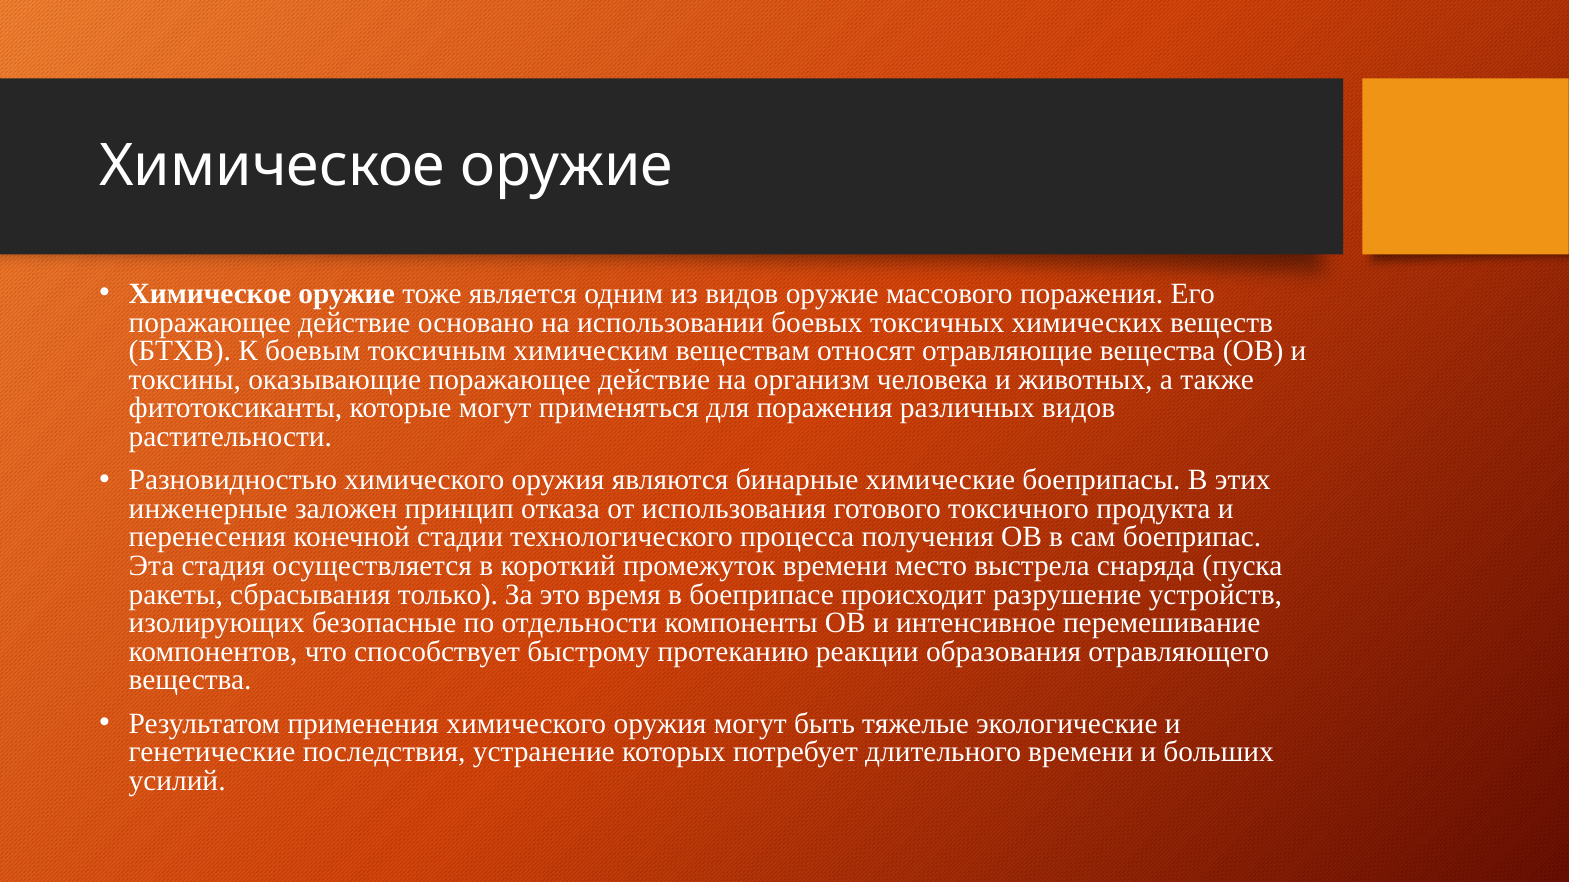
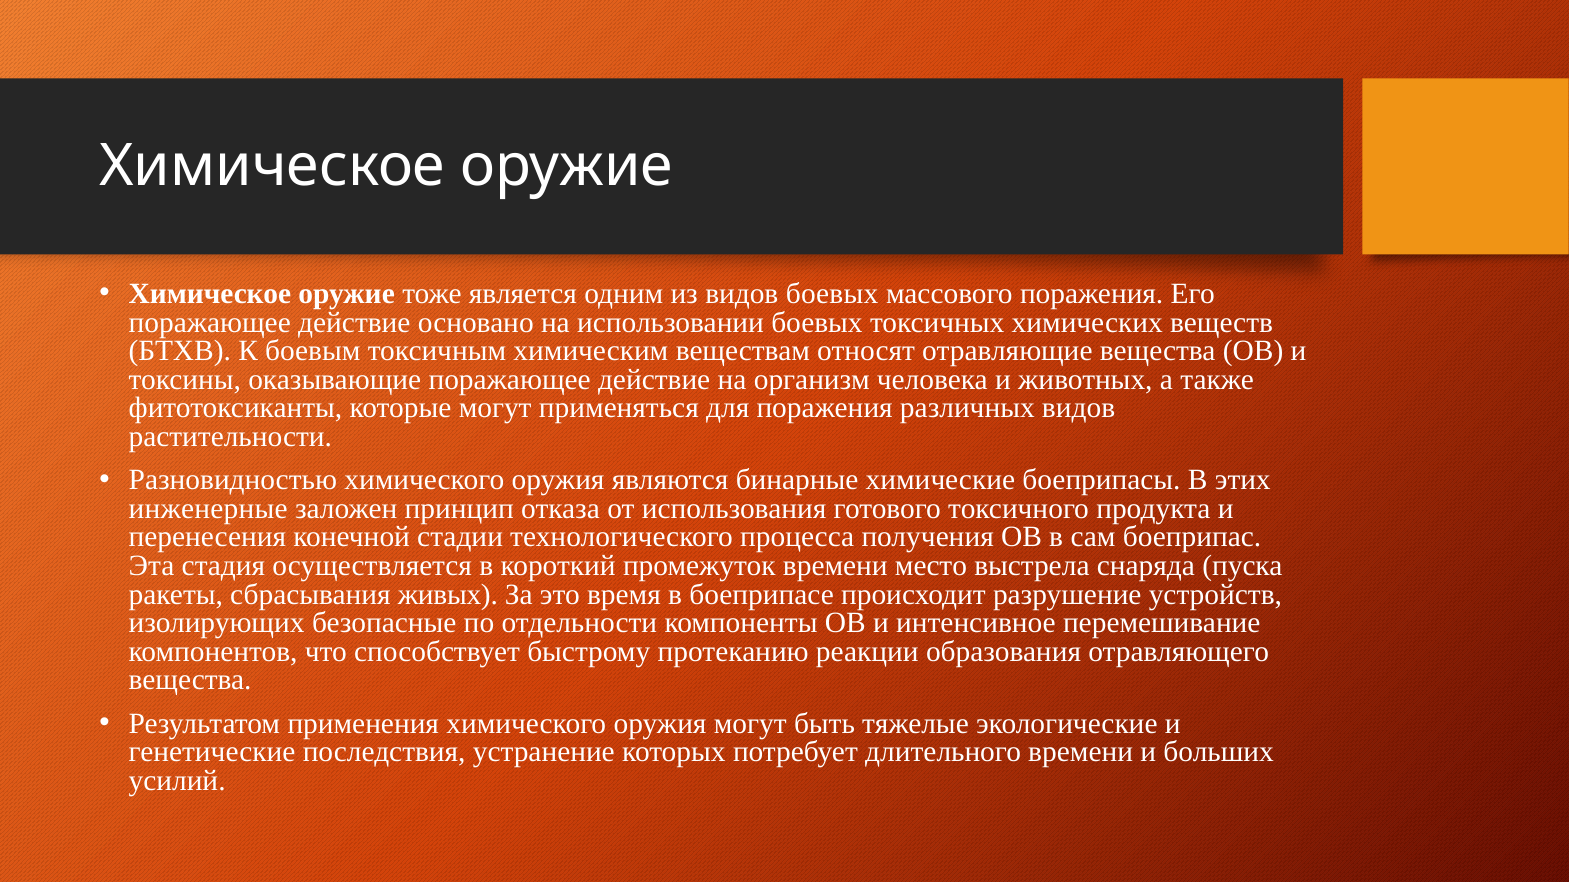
видов оружие: оружие -> боевых
только: только -> живых
